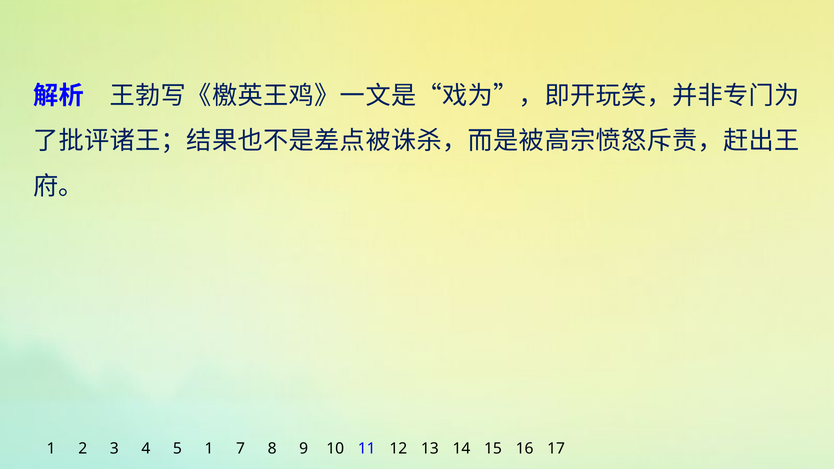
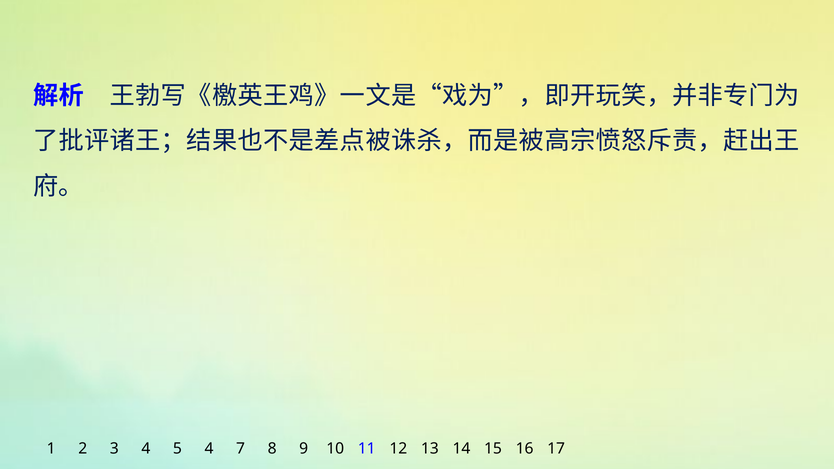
5 1: 1 -> 4
